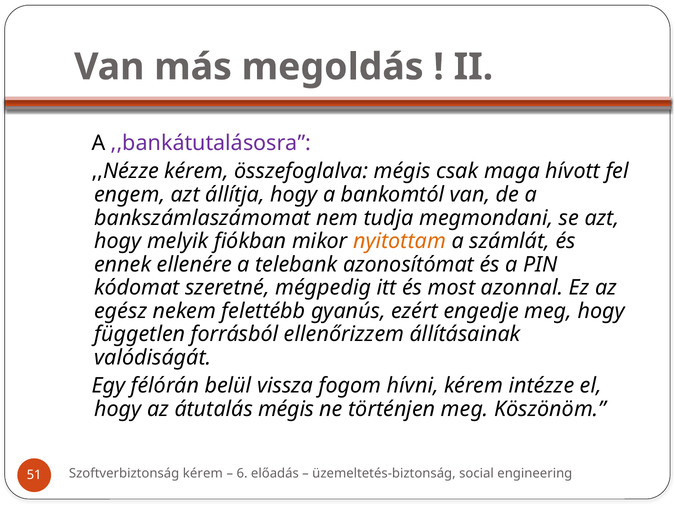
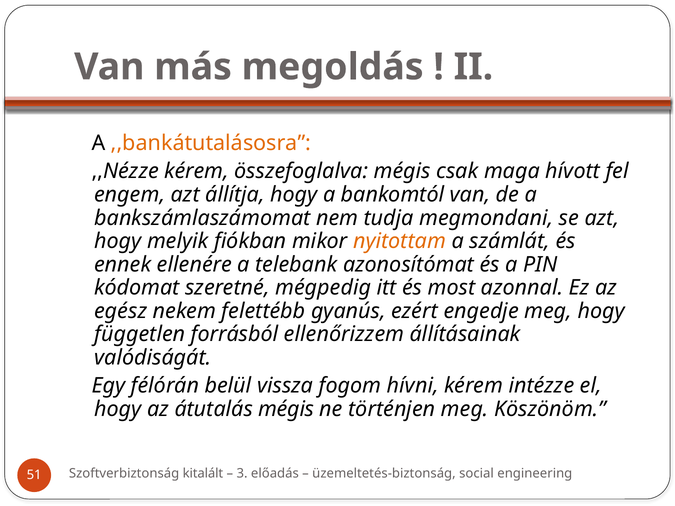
,,bankátutalásosra colour: purple -> orange
Szoftverbiztonság kérem: kérem -> kitalált
6: 6 -> 3
